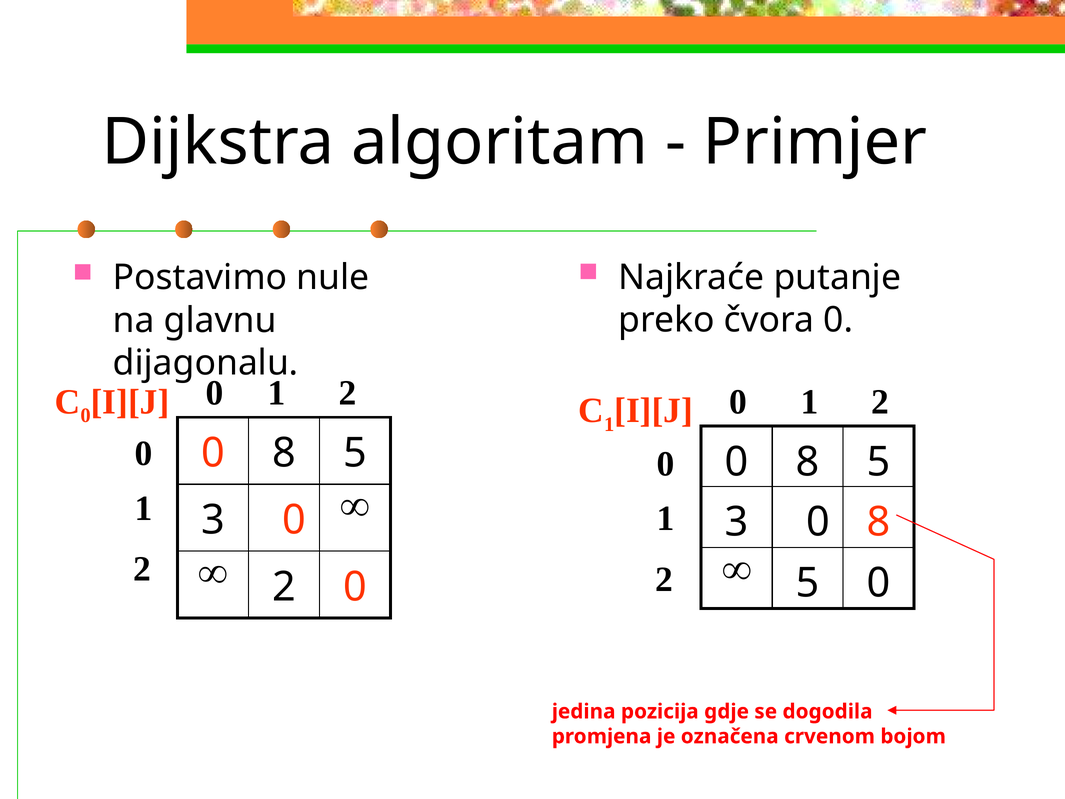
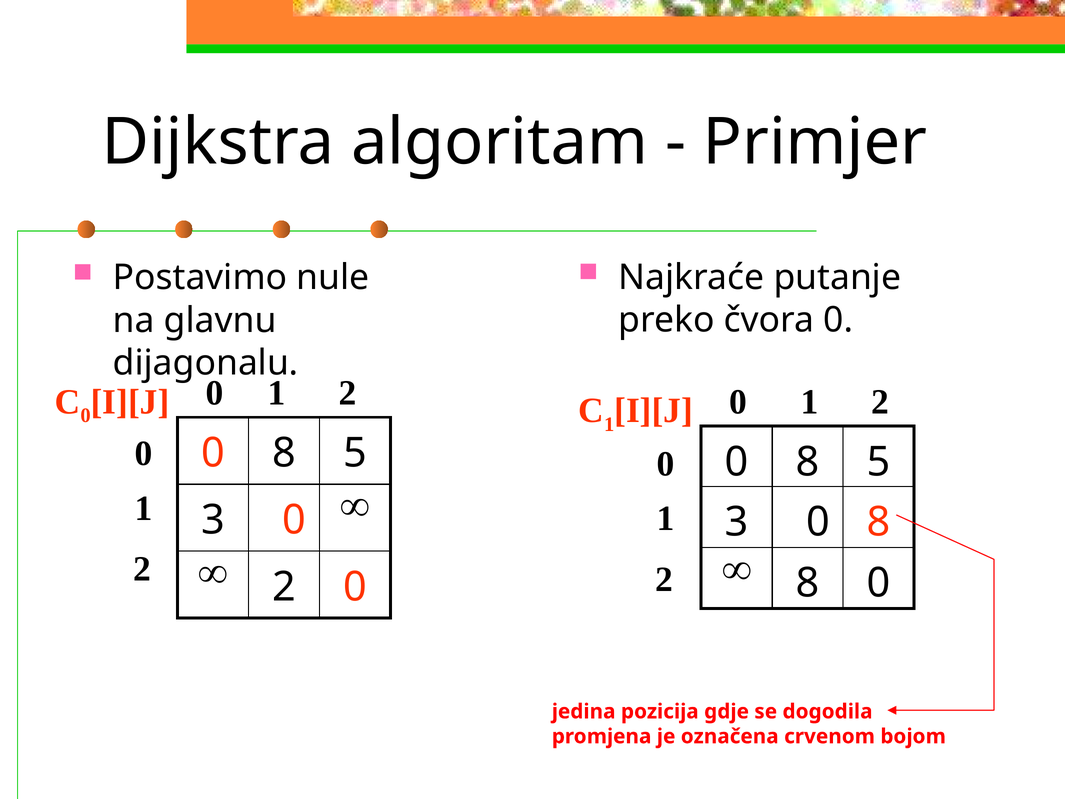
5 at (808, 583): 5 -> 8
